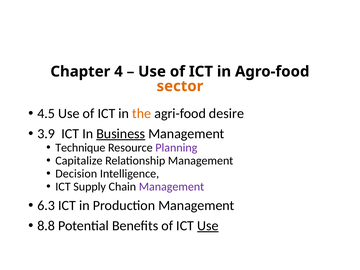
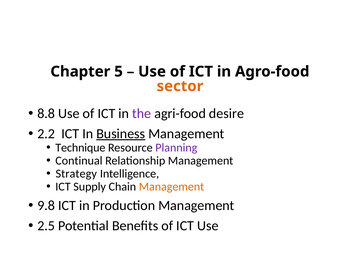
4: 4 -> 5
4.5: 4.5 -> 8.8
the colour: orange -> purple
3.9: 3.9 -> 2.2
Capitalize: Capitalize -> Continual
Decision: Decision -> Strategy
Management at (171, 187) colour: purple -> orange
6.3: 6.3 -> 9.8
8.8: 8.8 -> 2.5
Use at (208, 226) underline: present -> none
